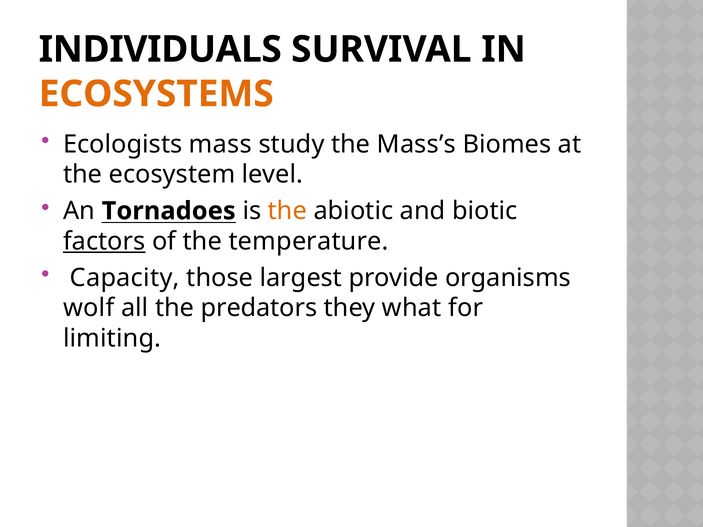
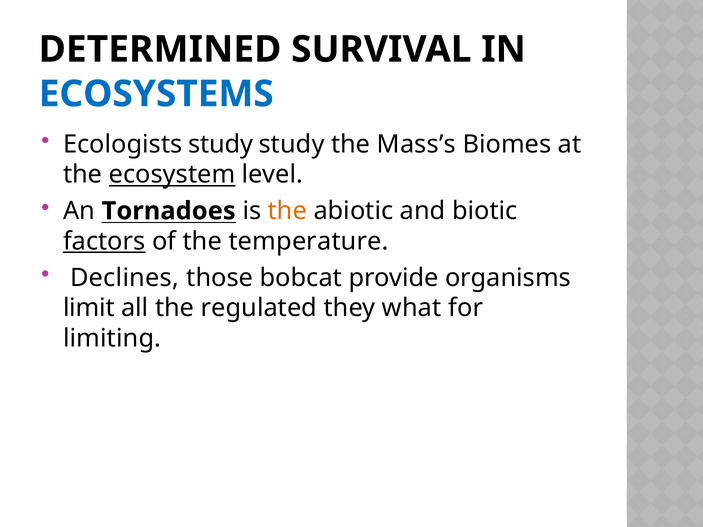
INDIVIDUALS: INDIVIDUALS -> DETERMINED
ECOSYSTEMS colour: orange -> blue
Ecologists mass: mass -> study
ecosystem underline: none -> present
Capacity: Capacity -> Declines
largest: largest -> bobcat
wolf: wolf -> limit
predators: predators -> regulated
